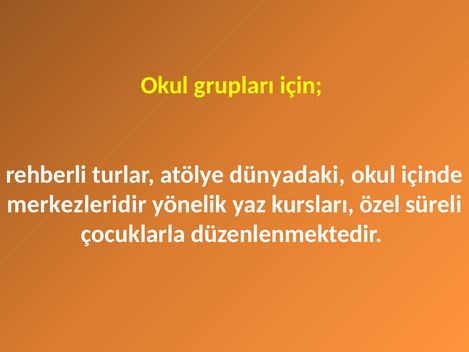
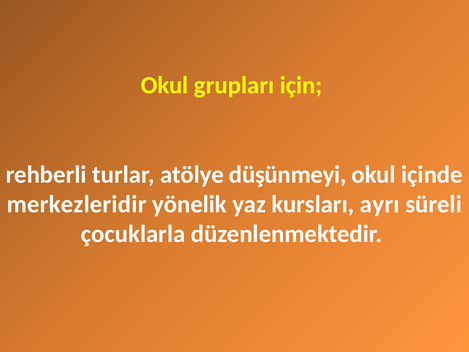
dünyadaki: dünyadaki -> düşünmeyi
özel: özel -> ayrı
